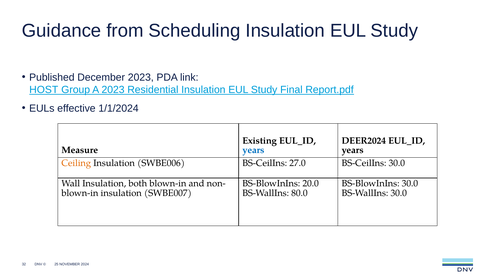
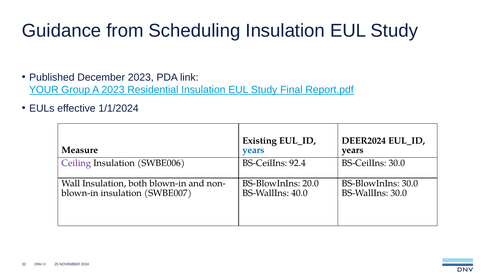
HOST: HOST -> YOUR
Ceiling colour: orange -> purple
27.0: 27.0 -> 92.4
80.0: 80.0 -> 40.0
